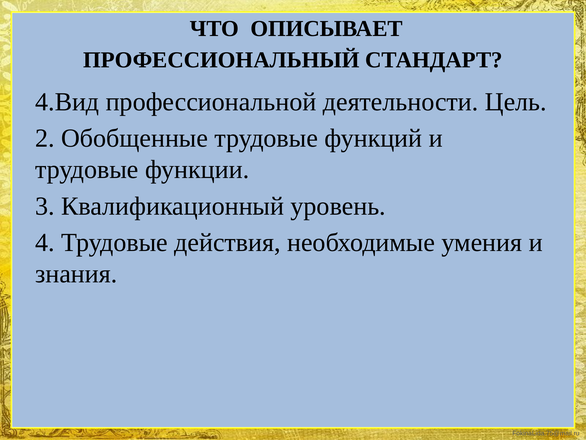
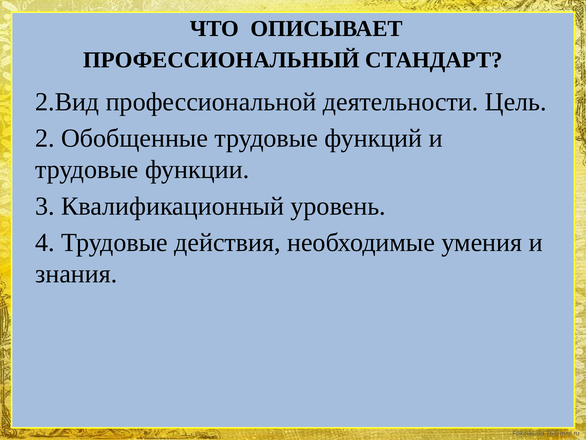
4.Вид: 4.Вид -> 2.Вид
